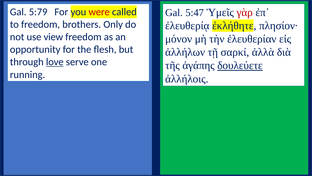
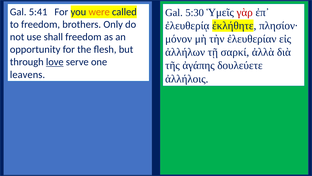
5:79: 5:79 -> 5:41
were colour: red -> orange
5:47: 5:47 -> 5:30
view: view -> shall
δουλεύετε underline: present -> none
running: running -> leavens
